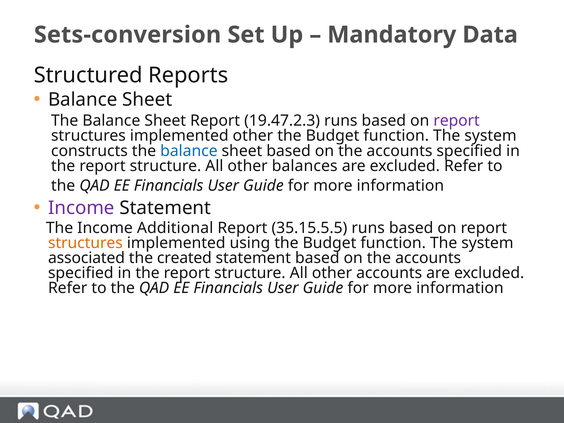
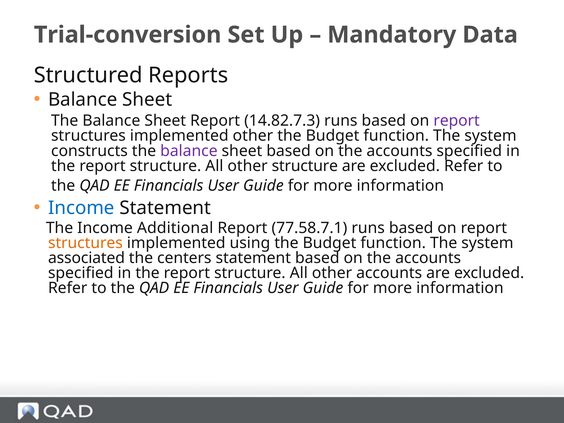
Sets-conversion: Sets-conversion -> Trial-conversion
19.47.2.3: 19.47.2.3 -> 14.82.7.3
balance at (189, 151) colour: blue -> purple
other balances: balances -> structure
Income at (81, 208) colour: purple -> blue
35.15.5.5: 35.15.5.5 -> 77.58.7.1
created: created -> centers
